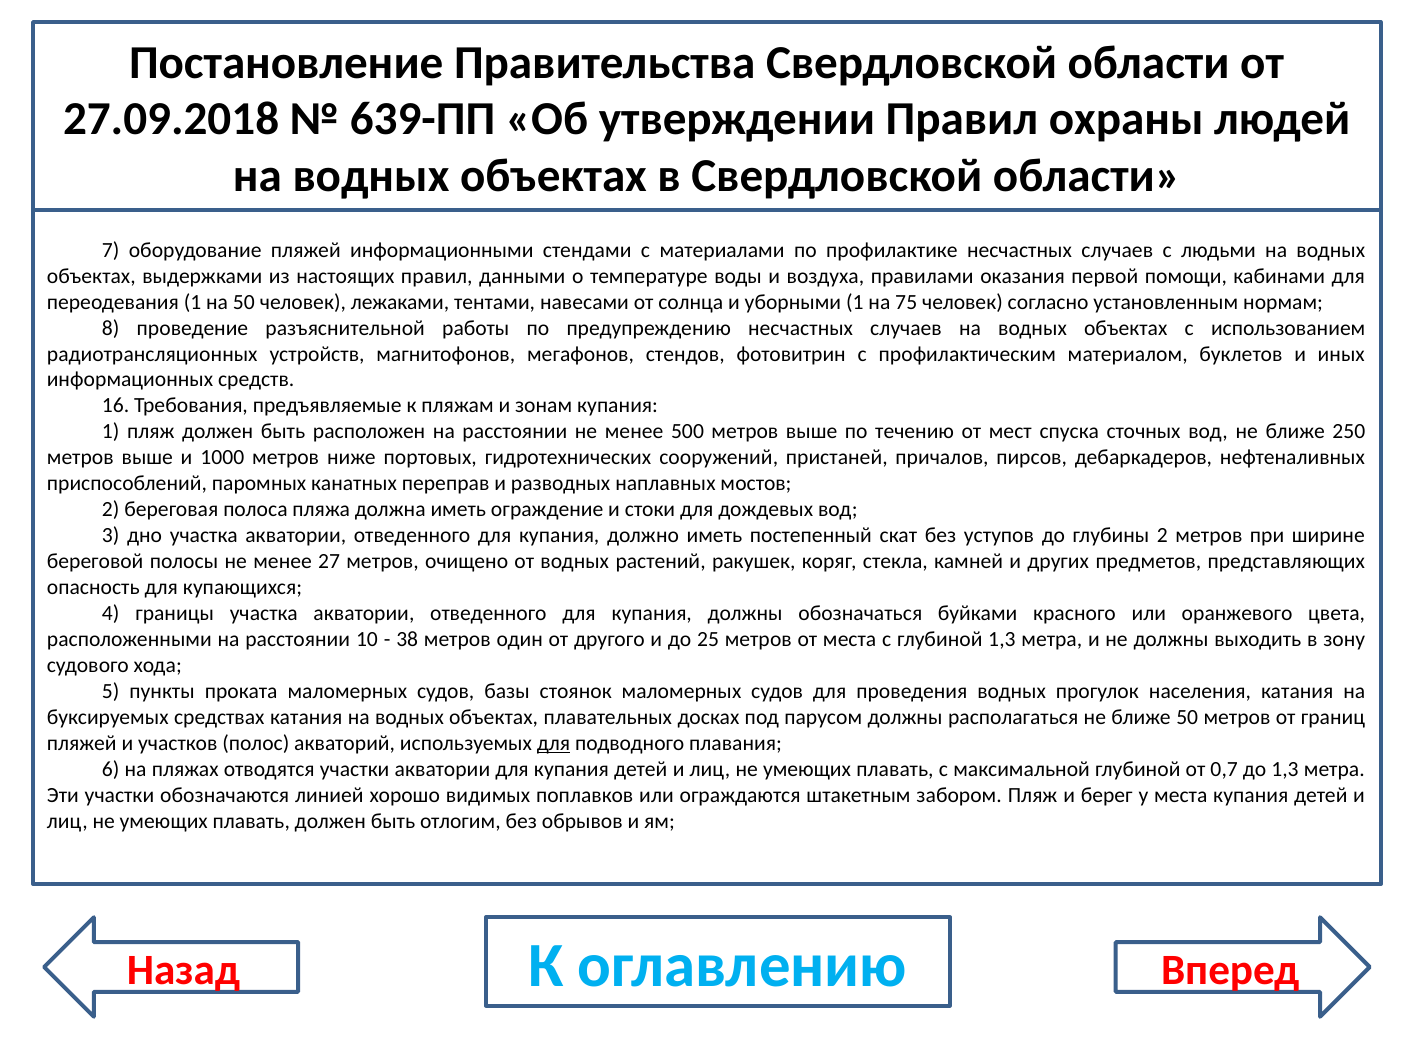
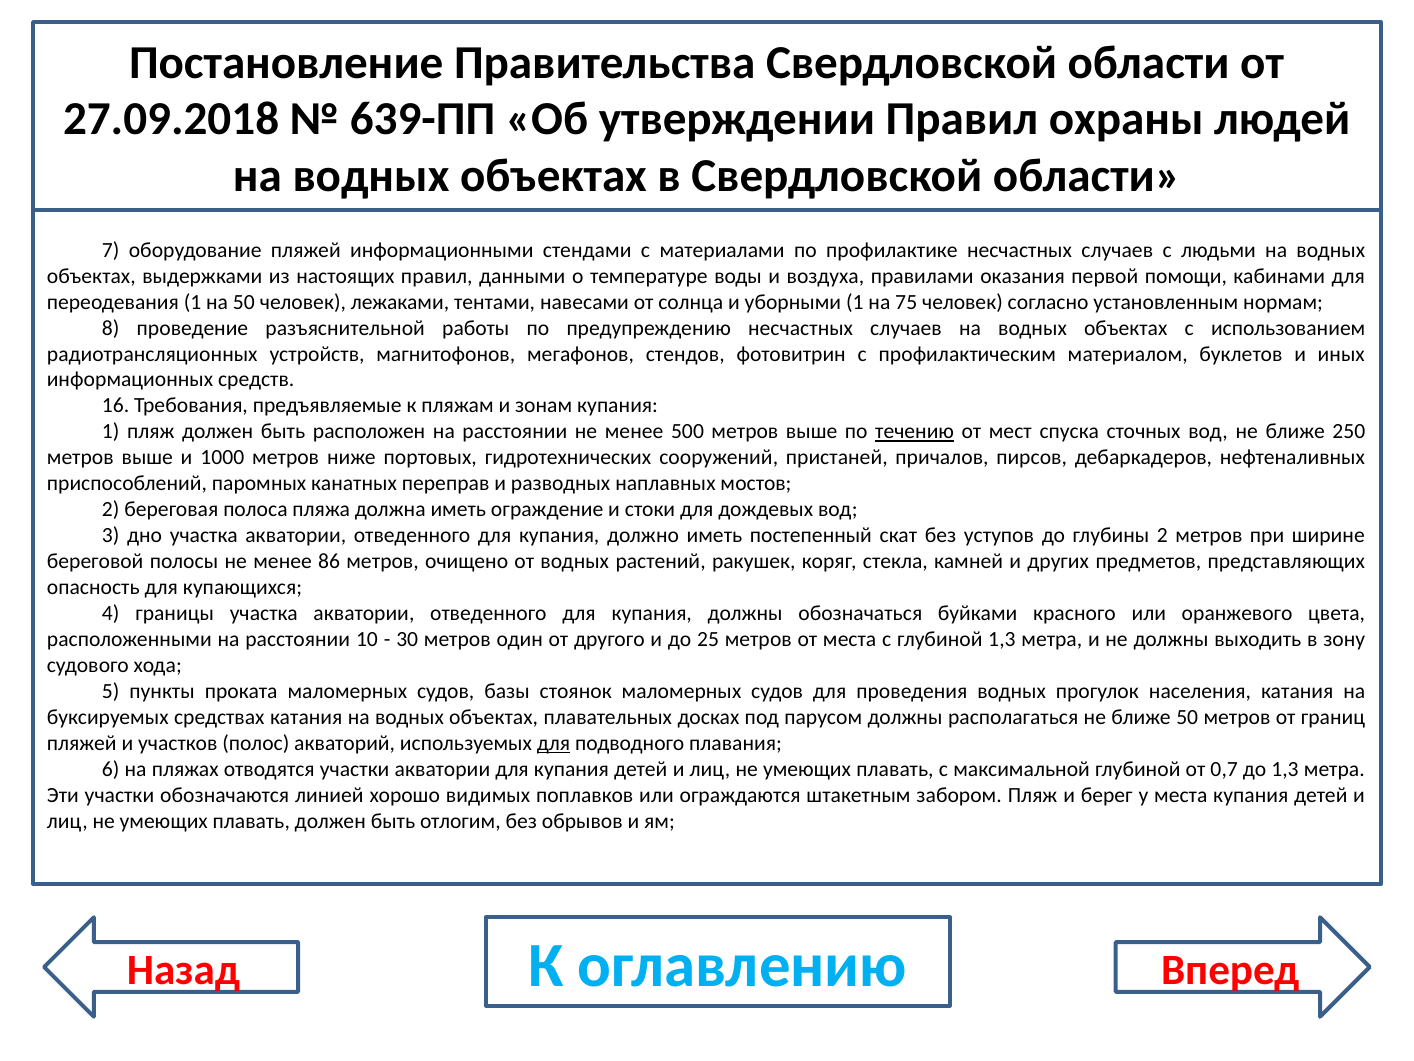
течению underline: none -> present
27: 27 -> 86
38: 38 -> 30
